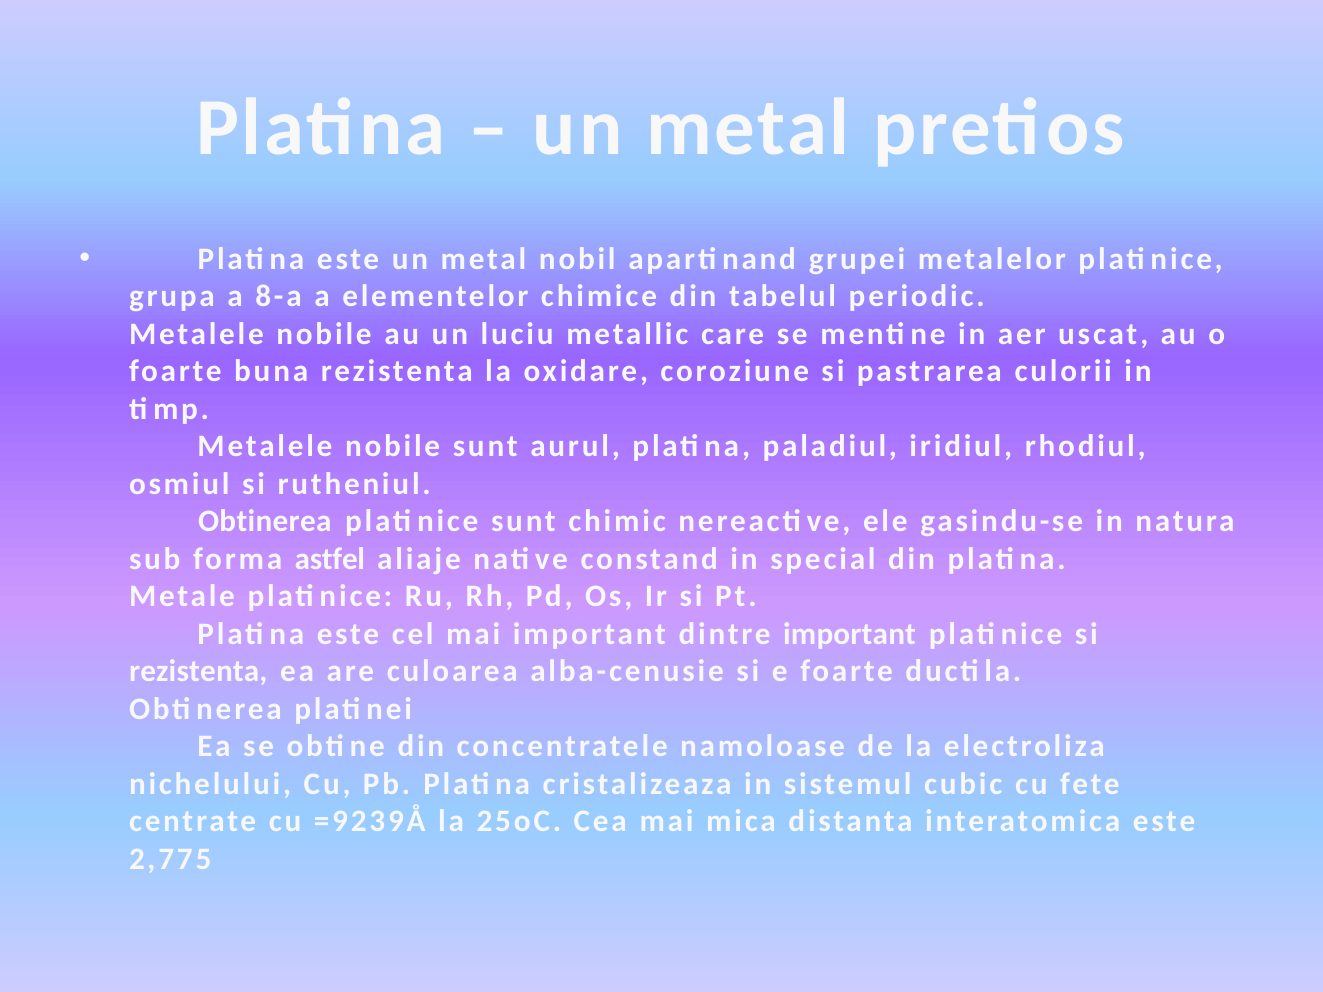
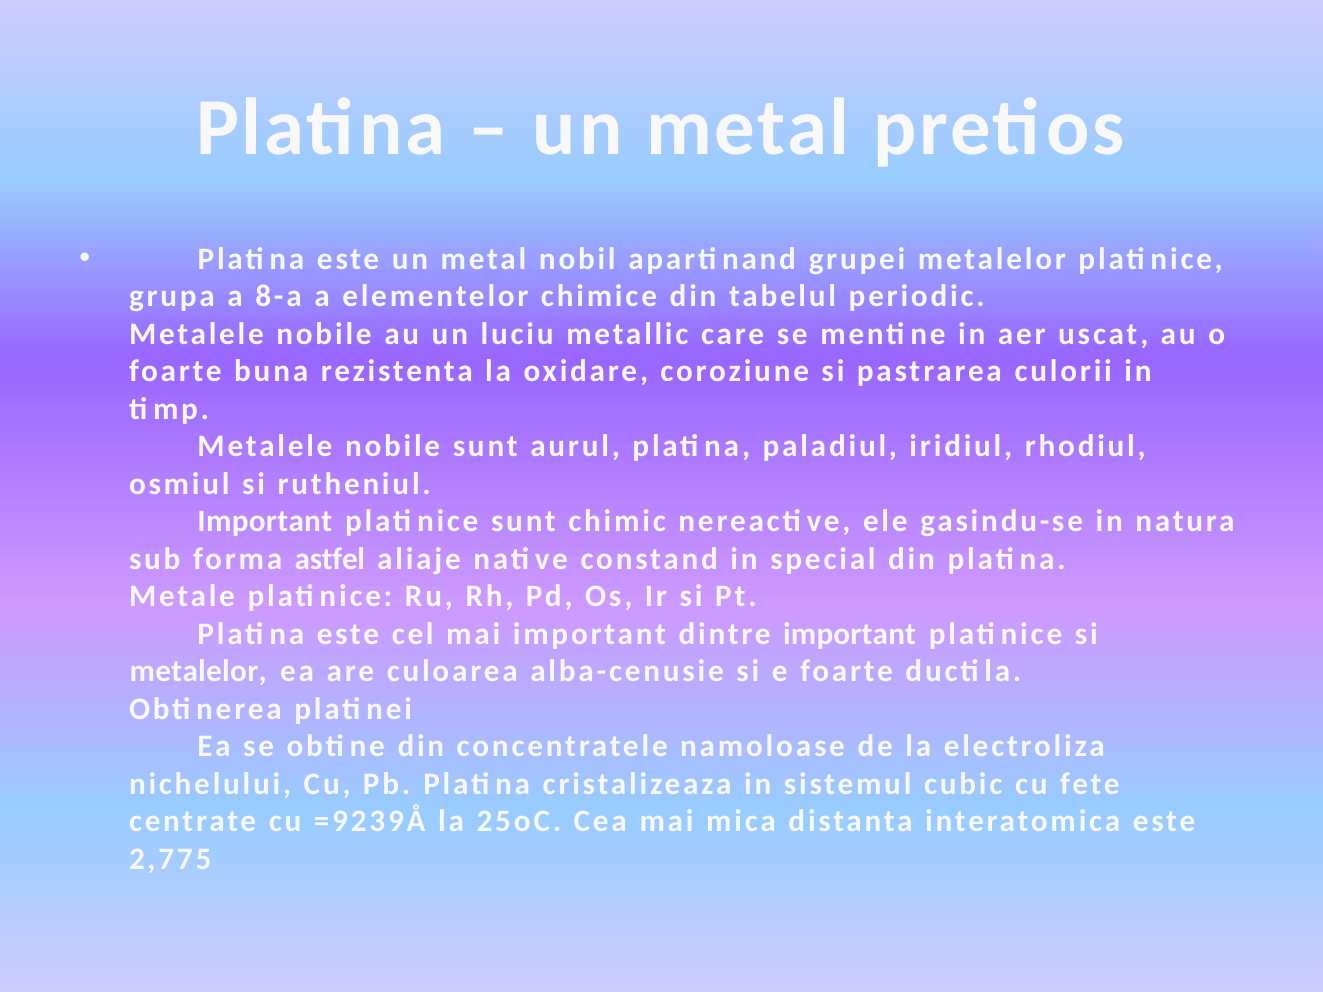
Obtinerea at (265, 522): Obtinerea -> Important
rezistenta at (198, 672): rezistenta -> metalelor
